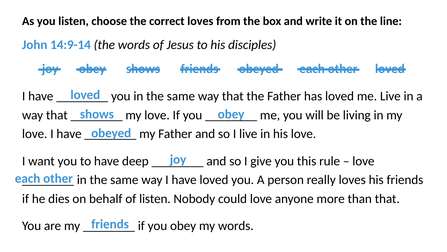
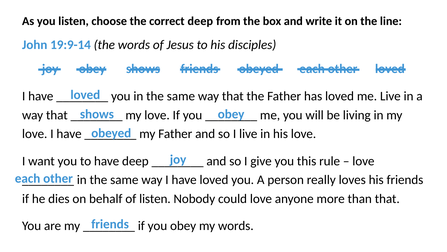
correct loves: loves -> deep
14:9-14: 14:9-14 -> 19:9-14
